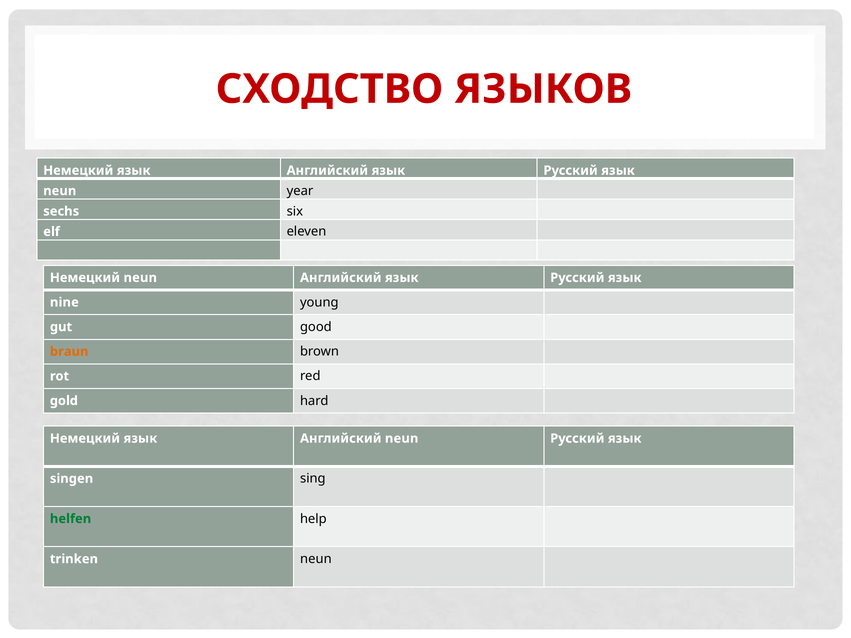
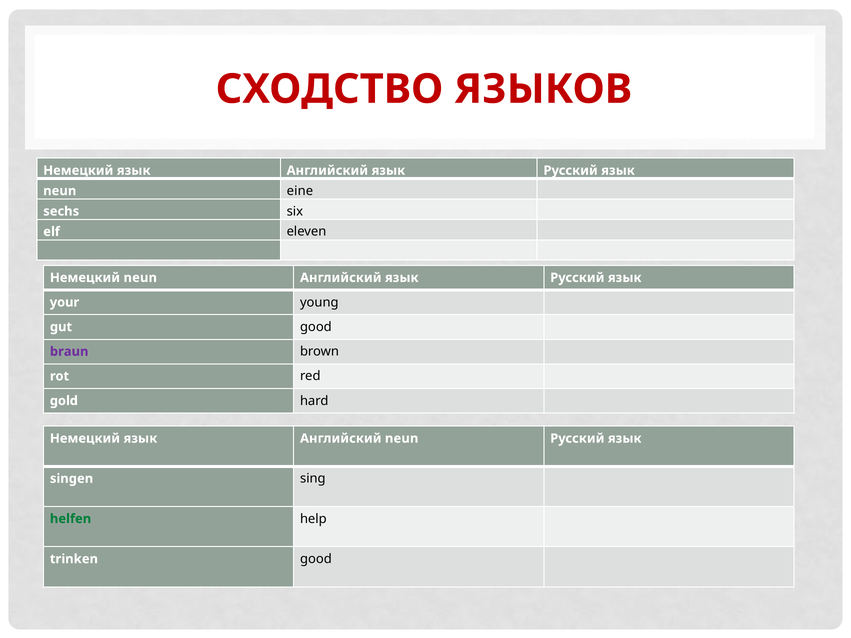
year: year -> eine
nine: nine -> your
braun colour: orange -> purple
trinken neun: neun -> good
